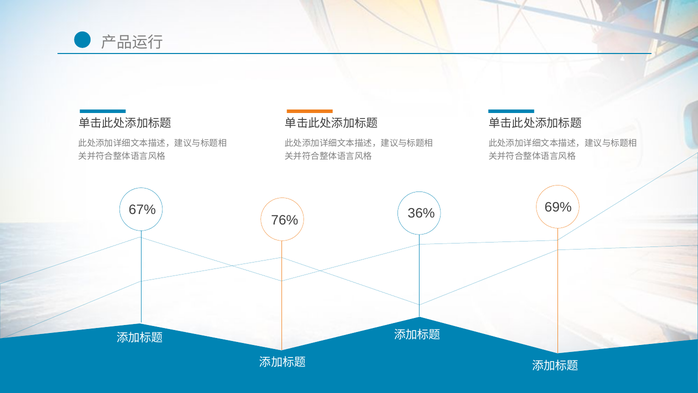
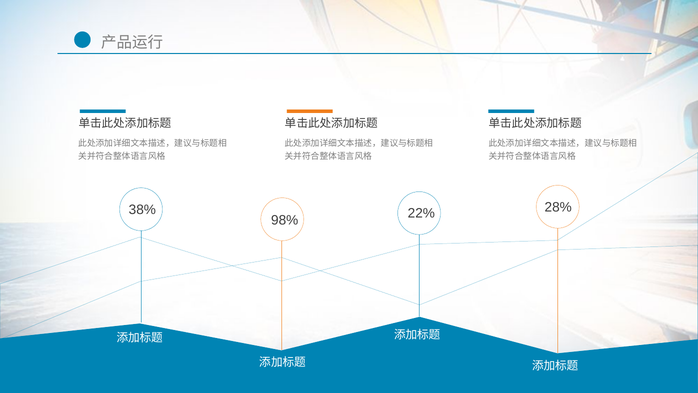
69%: 69% -> 28%
67%: 67% -> 38%
36%: 36% -> 22%
76%: 76% -> 98%
